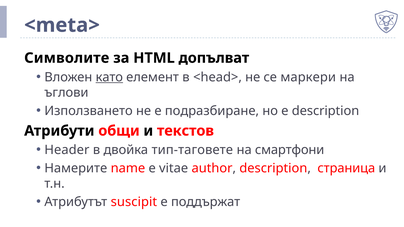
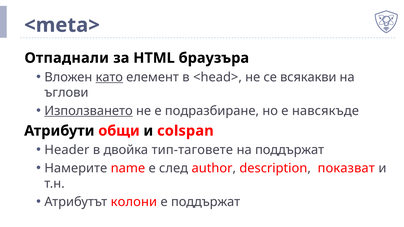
Символите: Символите -> Отпаднали
допълват: допълват -> браузъра
маркери: маркери -> всякакви
Използването underline: none -> present
е description: description -> навсякъде
текстов: текстов -> colspan
на смартфони: смартфони -> поддържат
vitae: vitae -> след
страница: страница -> показват
suscipit: suscipit -> колони
